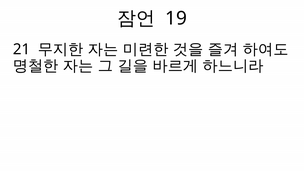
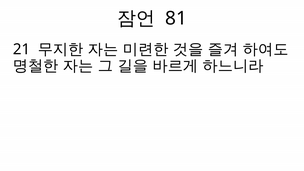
19: 19 -> 81
